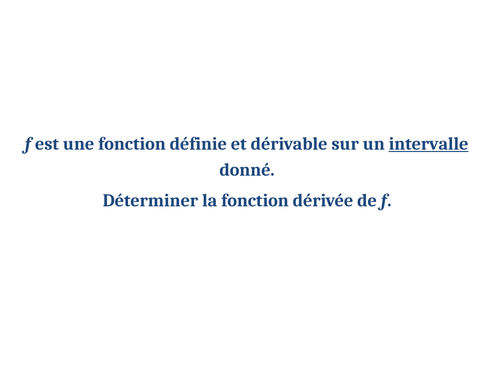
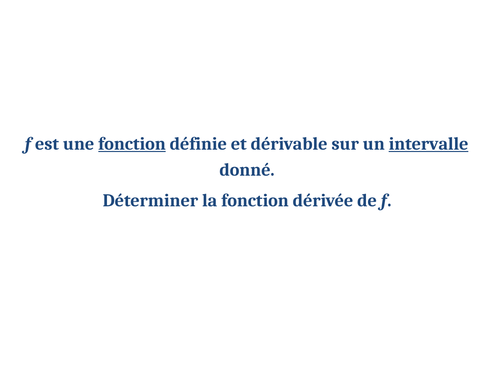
fonction at (132, 144) underline: none -> present
